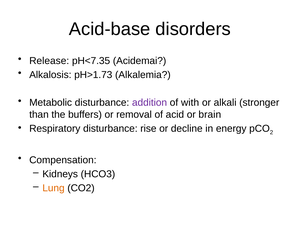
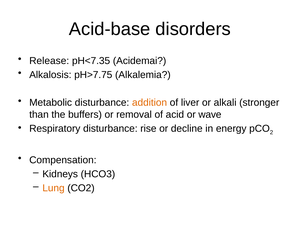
pH>1.73: pH>1.73 -> pH>7.75
addition colour: purple -> orange
with: with -> liver
brain: brain -> wave
